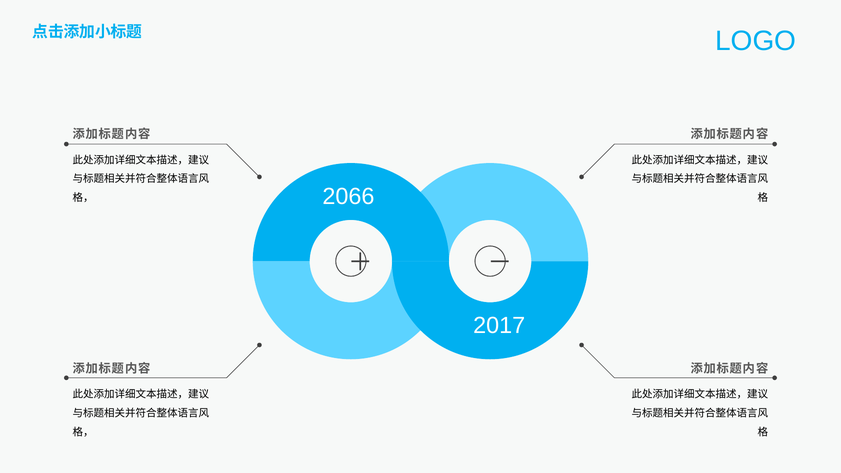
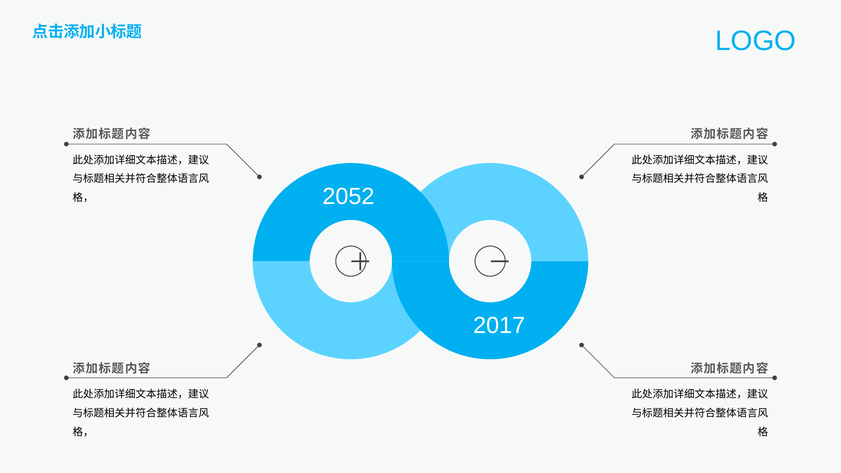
2066: 2066 -> 2052
